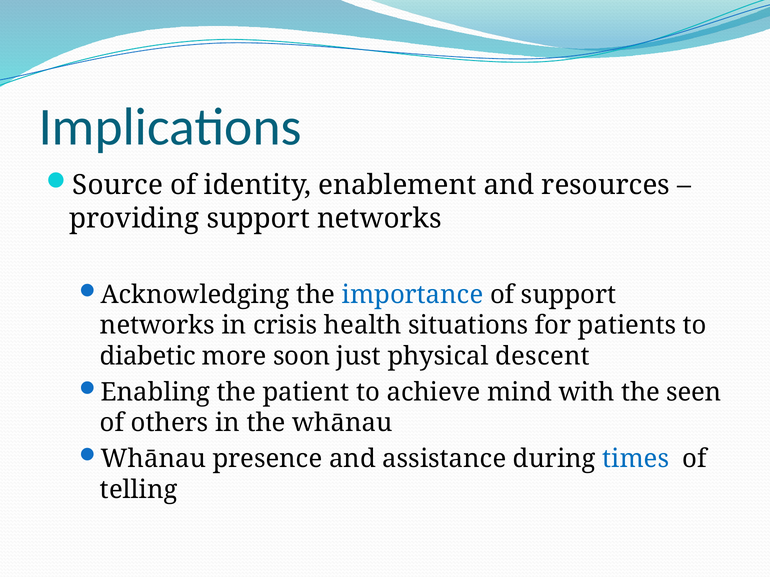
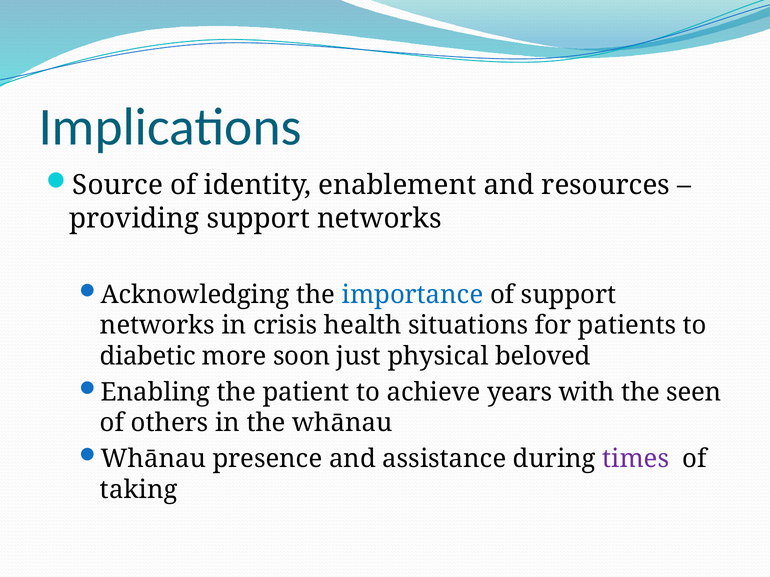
descent: descent -> beloved
mind: mind -> years
times colour: blue -> purple
telling: telling -> taking
